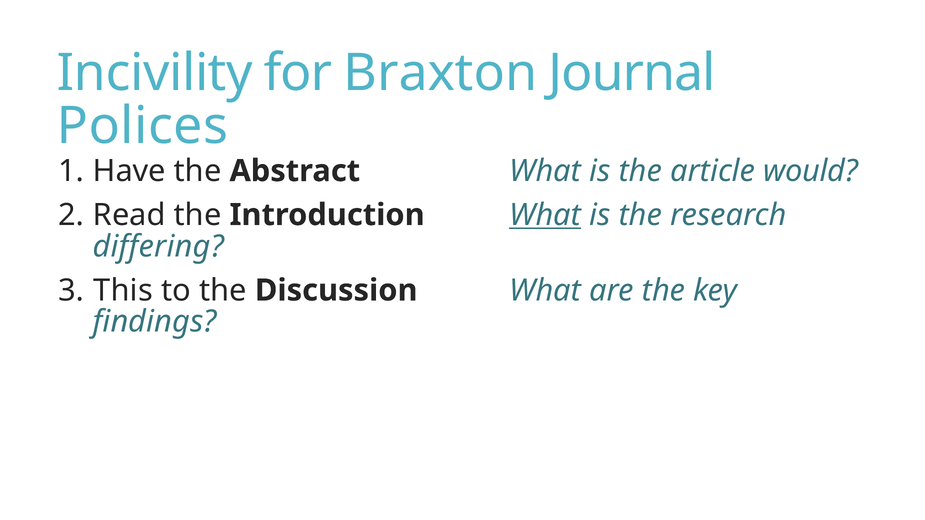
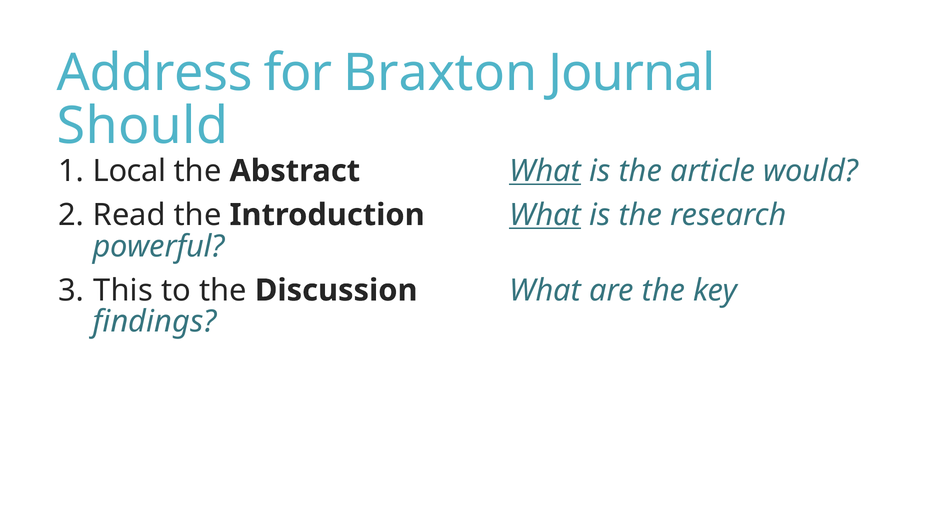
Incivility: Incivility -> Address
Polices: Polices -> Should
Have: Have -> Local
What at (545, 171) underline: none -> present
differing: differing -> powerful
